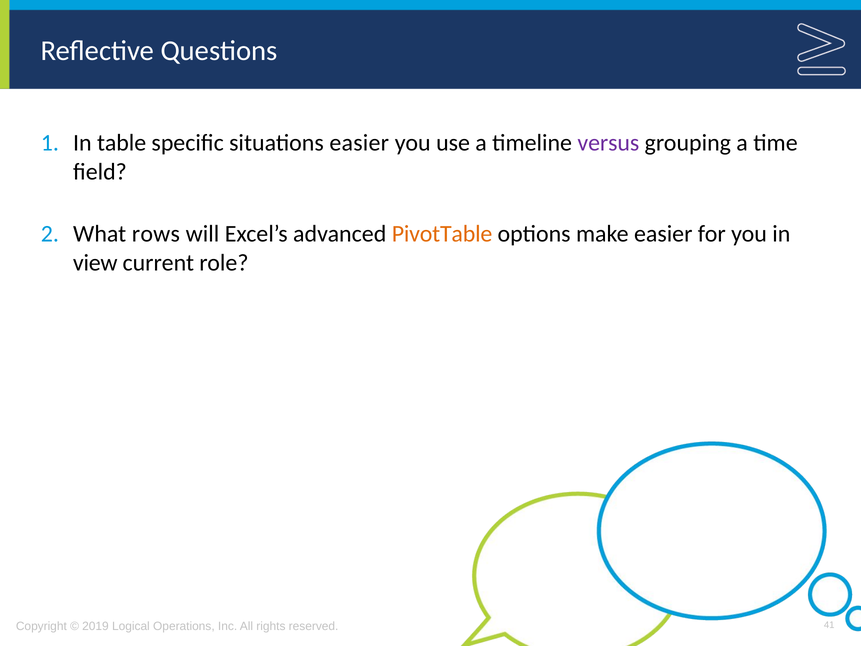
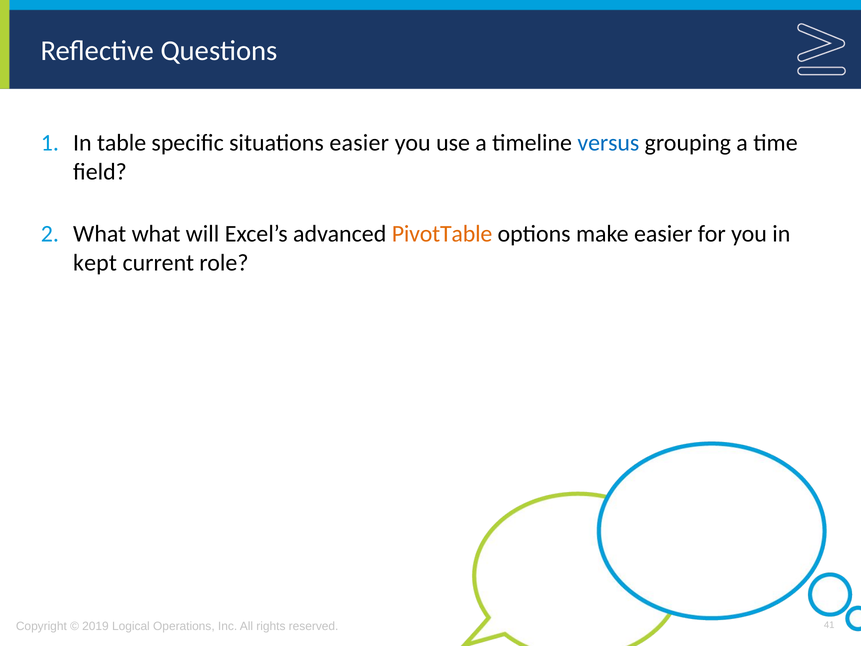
versus colour: purple -> blue
What rows: rows -> what
view: view -> kept
